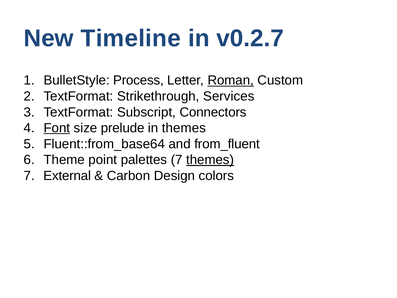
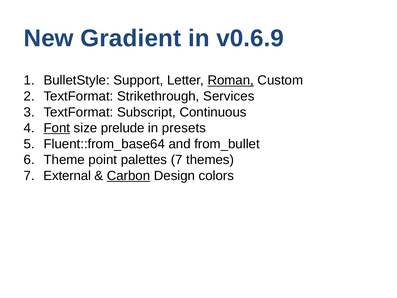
Timeline: Timeline -> Gradient
v0.2.7: v0.2.7 -> v0.6.9
Process: Process -> Support
Connectors: Connectors -> Continuous
in themes: themes -> presets
from_fluent: from_fluent -> from_bullet
themes at (210, 160) underline: present -> none
Carbon underline: none -> present
